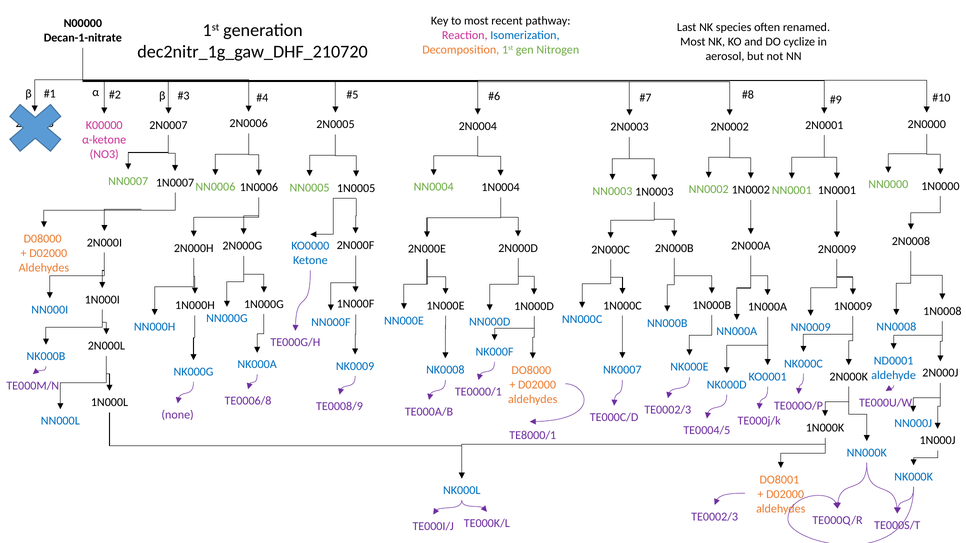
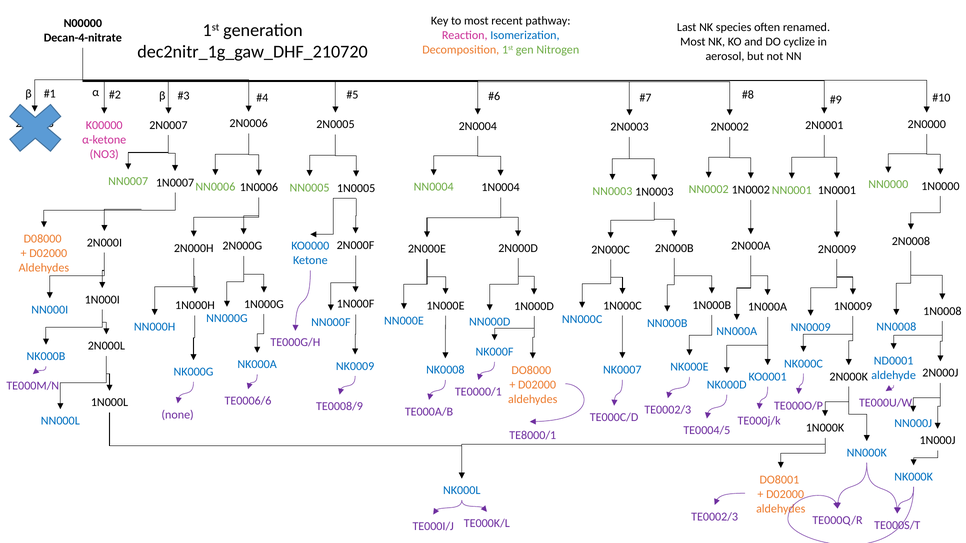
Decan-1-nitrate: Decan-1-nitrate -> Decan-4-nitrate
TE0006/8: TE0006/8 -> TE0006/6
